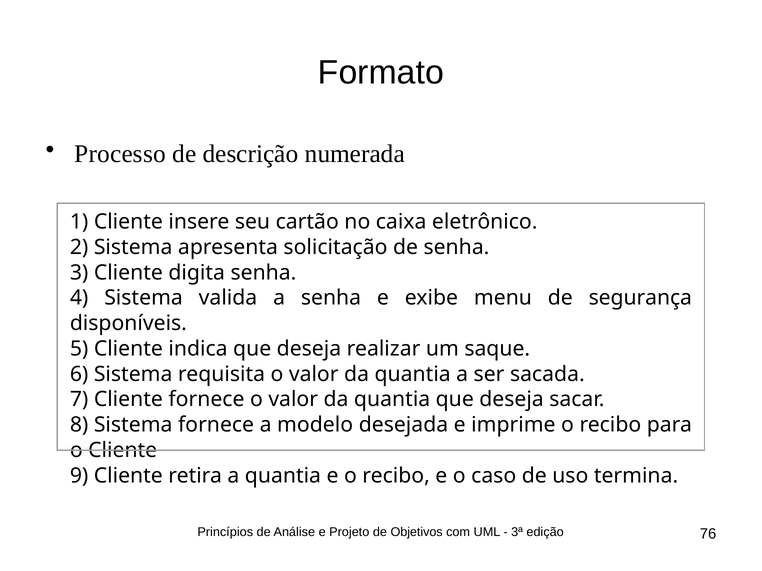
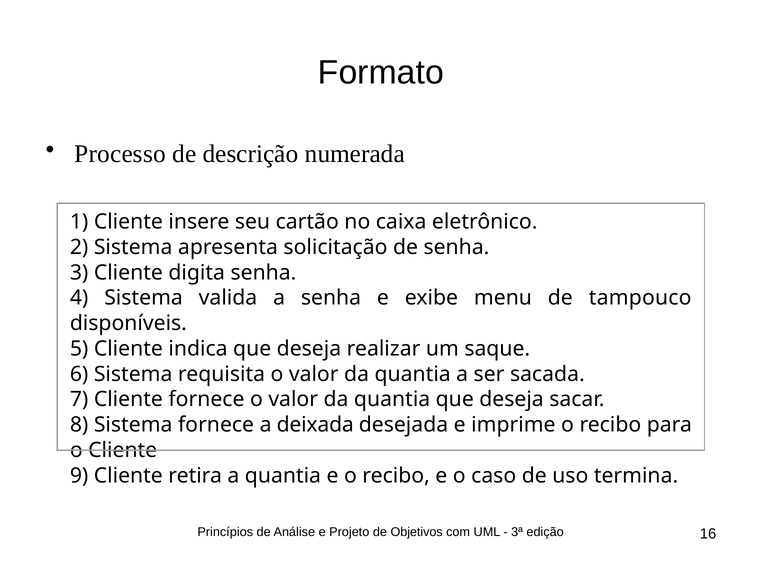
segurança: segurança -> tampouco
modelo: modelo -> deixada
76: 76 -> 16
